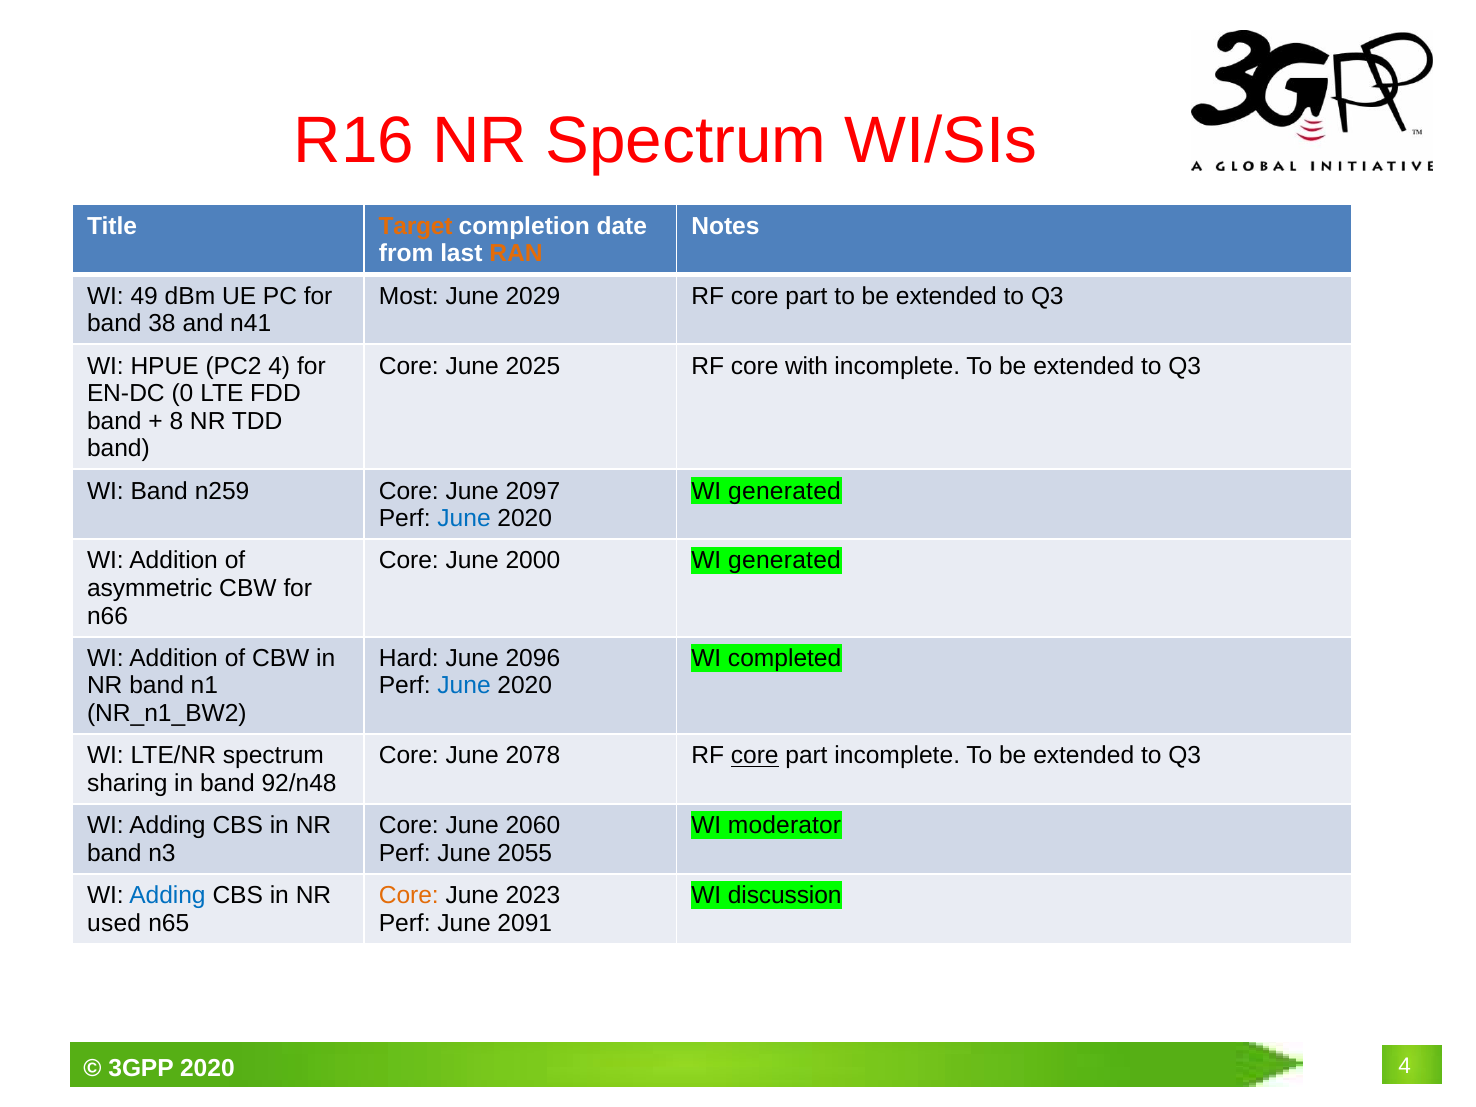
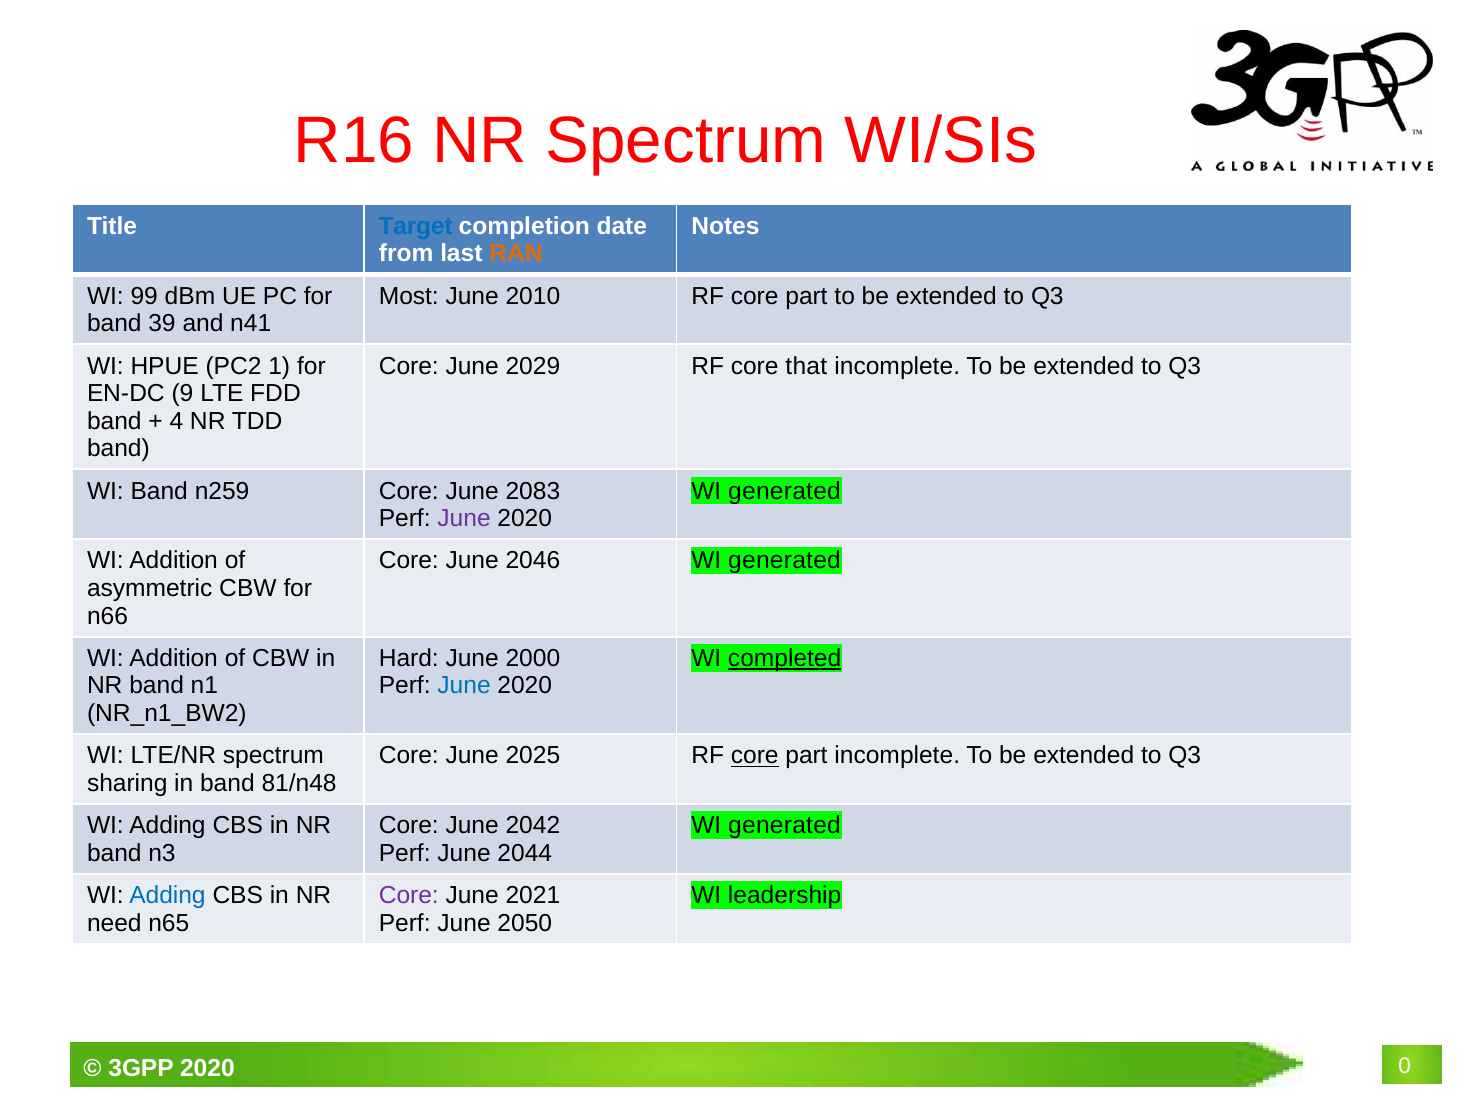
Target colour: orange -> blue
49: 49 -> 99
2029: 2029 -> 2010
38: 38 -> 39
PC2 4: 4 -> 1
2025: 2025 -> 2029
with: with -> that
EN-DC 0: 0 -> 9
8: 8 -> 4
2097: 2097 -> 2083
June at (464, 518) colour: blue -> purple
2000: 2000 -> 2046
2096: 2096 -> 2000
completed underline: none -> present
2078: 2078 -> 2025
92/n48: 92/n48 -> 81/n48
2060: 2060 -> 2042
moderator at (785, 826): moderator -> generated
2055: 2055 -> 2044
Core at (409, 896) colour: orange -> purple
2023: 2023 -> 2021
discussion: discussion -> leadership
used: used -> need
2091: 2091 -> 2050
4 at (1405, 1066): 4 -> 0
